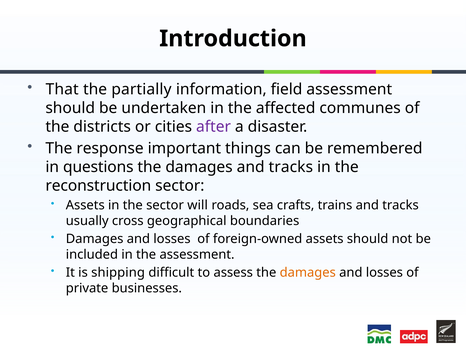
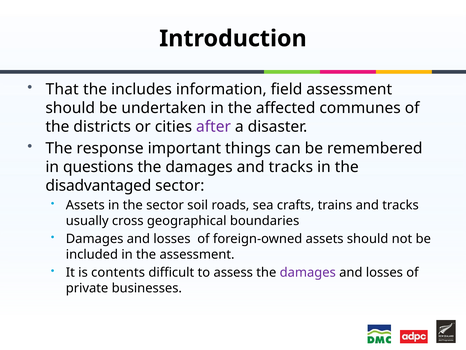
partially: partially -> includes
reconstruction: reconstruction -> disadvantaged
will: will -> soil
shipping: shipping -> contents
damages at (308, 272) colour: orange -> purple
